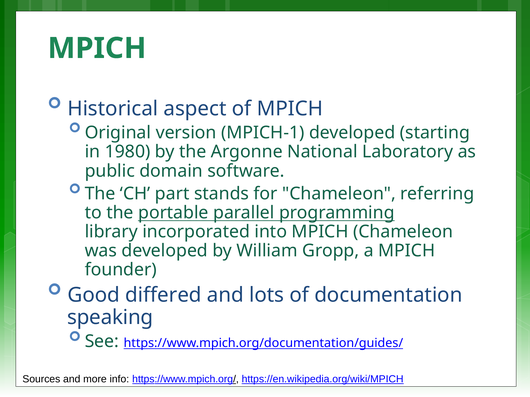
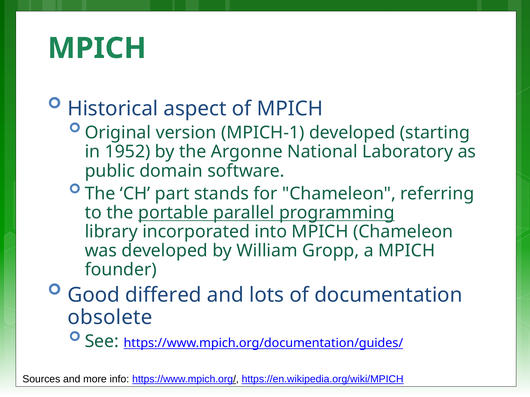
1980: 1980 -> 1952
speaking: speaking -> obsolete
